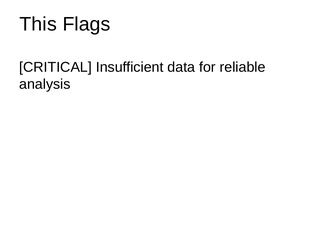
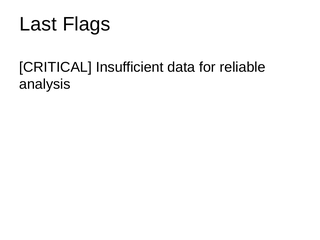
This: This -> Last
